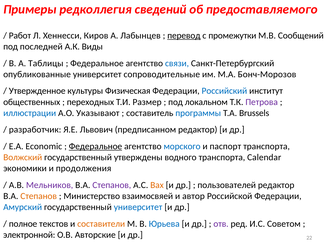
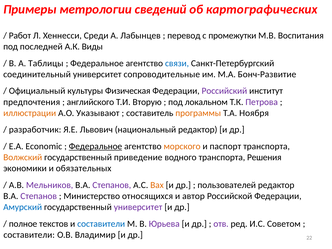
редколлегия: редколлегия -> метрологии
предоставляемого: предоставляемого -> картографических
Киров: Киров -> Среди
перевод underline: present -> none
Сообщений: Сообщений -> Воспитания
опубликованные: опубликованные -> соединительный
Бонч-Морозов: Бонч-Морозов -> Бонч-Развитие
Утвержденное: Утвержденное -> Официальный
Российский colour: blue -> purple
общественных: общественных -> предпочтения
переходных: переходных -> английского
Размер: Размер -> Вторую
иллюстрации colour: blue -> orange
программы colour: blue -> orange
Brussels: Brussels -> Ноября
предписанном: предписанном -> национальный
морского colour: blue -> orange
утверждены: утверждены -> приведение
Calendar: Calendar -> Решения
продолжения: продолжения -> обязательных
Степанов at (39, 196) colour: orange -> purple
взаимосвяей: взаимосвяей -> относящихся
университет at (138, 207) colour: blue -> purple
составители at (101, 224) colour: orange -> blue
Юрьева colour: blue -> purple
электронной at (29, 235): электронной -> составители
Авторские: Авторские -> Владимир
